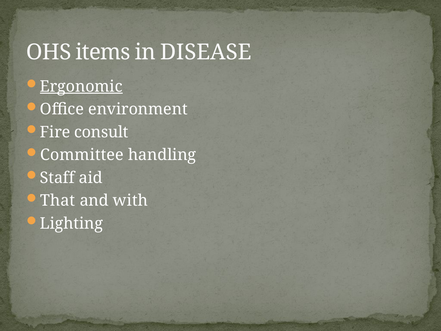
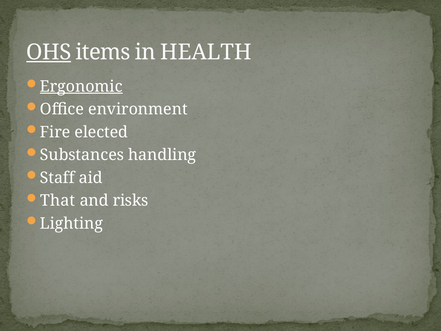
OHS underline: none -> present
DISEASE: DISEASE -> HEALTH
consult: consult -> elected
Committee: Committee -> Substances
with: with -> risks
